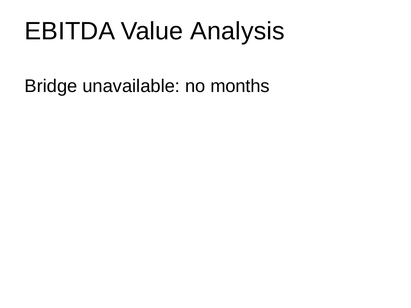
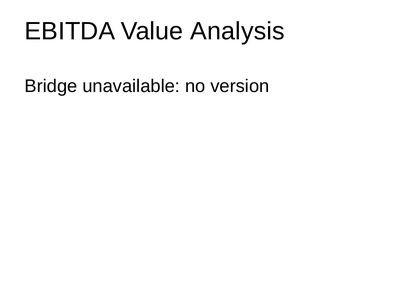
months: months -> version
